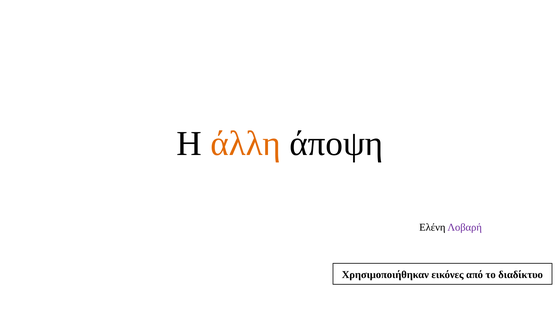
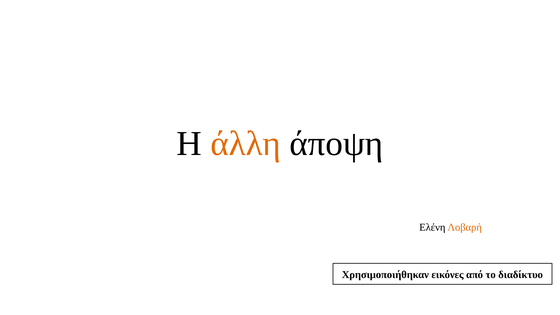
Λοβαρή colour: purple -> orange
